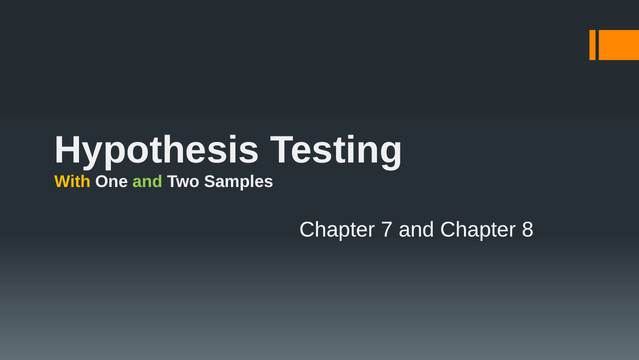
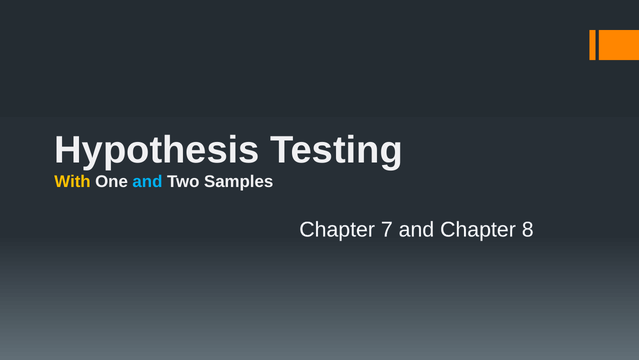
and at (147, 181) colour: light green -> light blue
